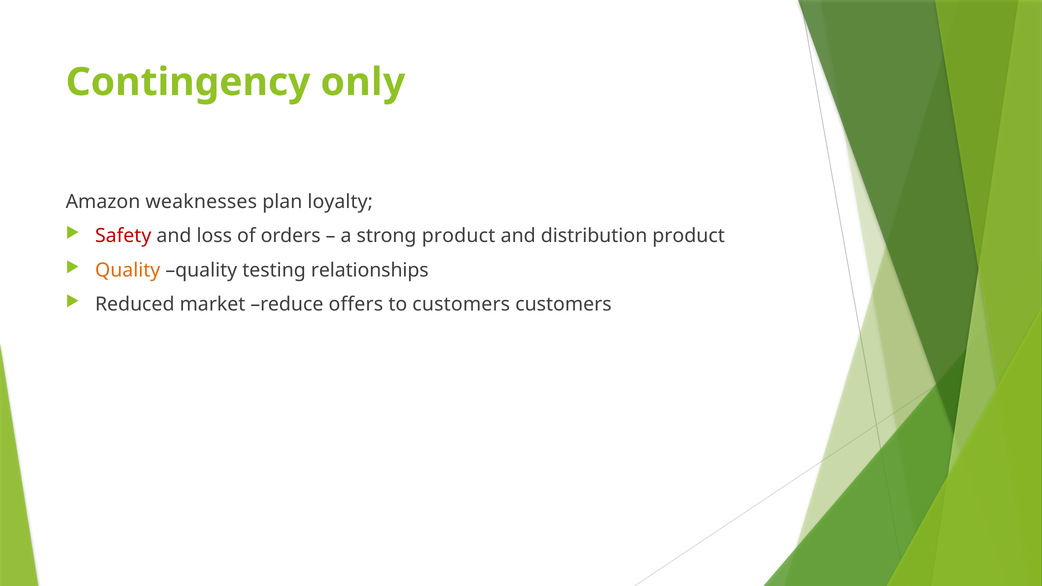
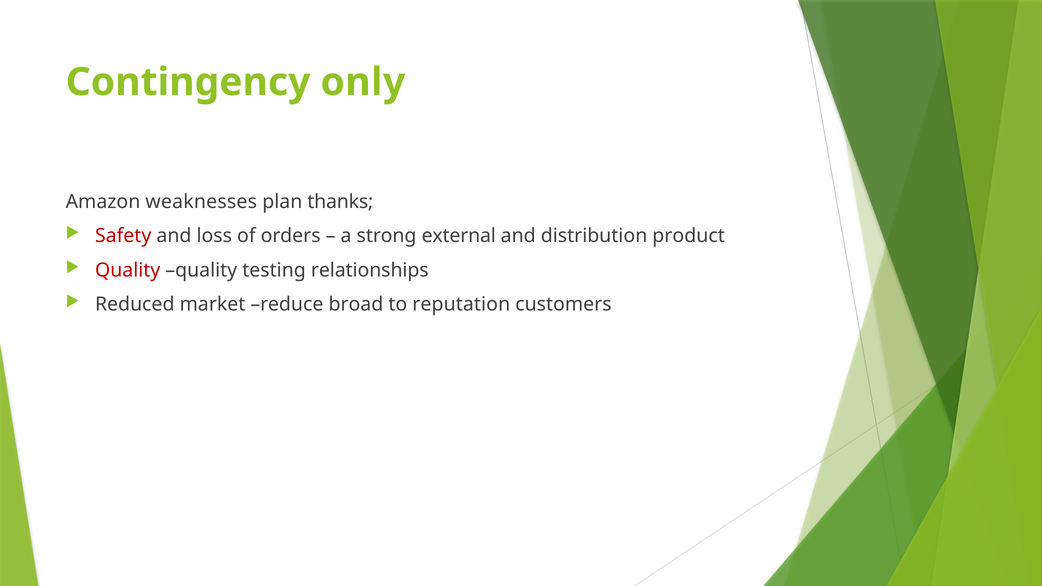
loyalty: loyalty -> thanks
strong product: product -> external
Quality at (128, 270) colour: orange -> red
offers: offers -> broad
to customers: customers -> reputation
